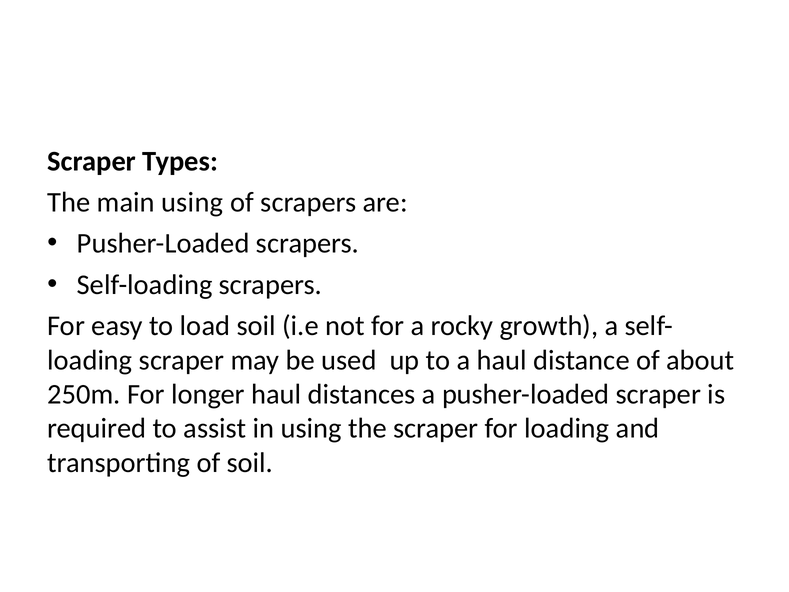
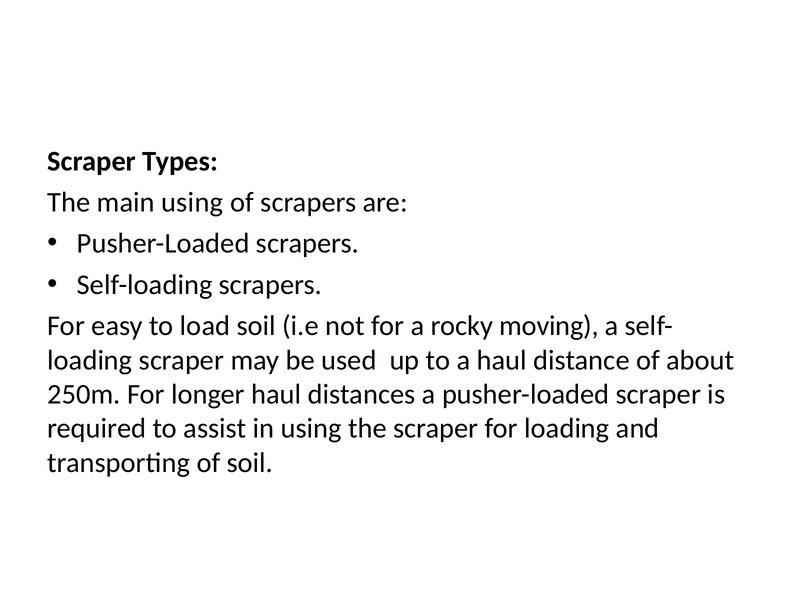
growth: growth -> moving
